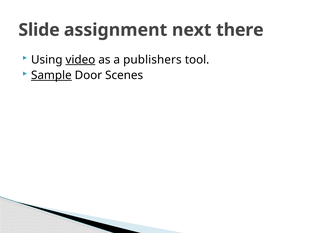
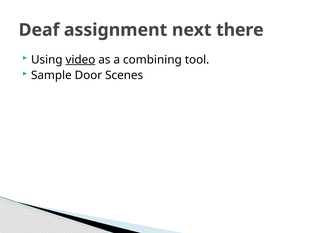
Slide: Slide -> Deaf
publishers: publishers -> combining
Sample underline: present -> none
